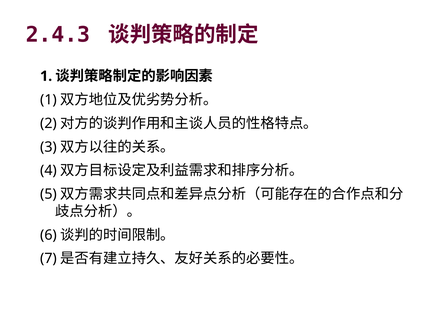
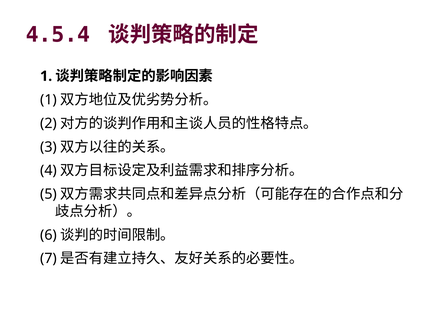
2.4.3: 2.4.3 -> 4.5.4
